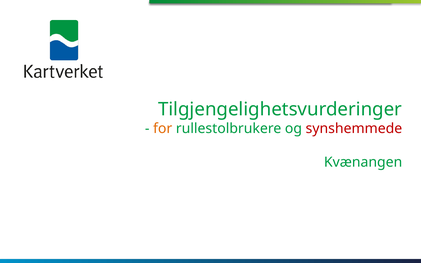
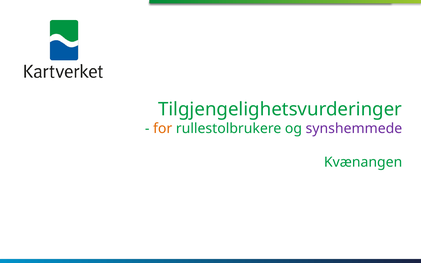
synshemmede colour: red -> purple
